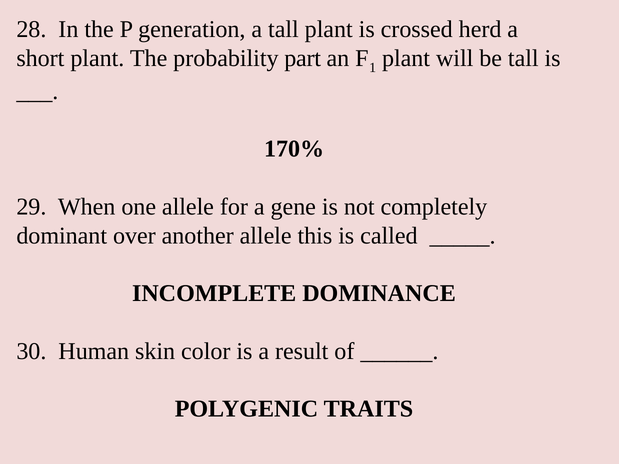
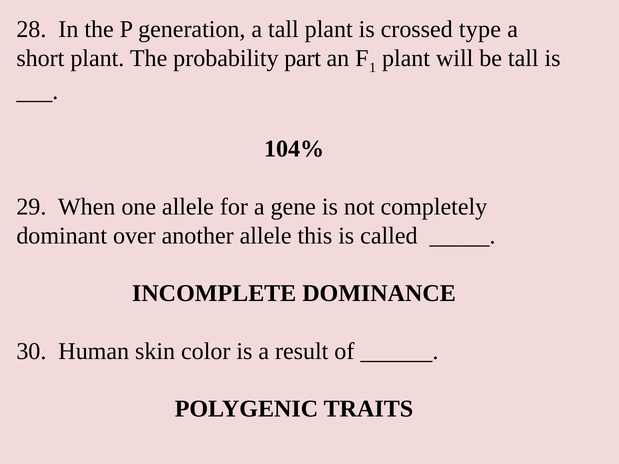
herd: herd -> type
170%: 170% -> 104%
